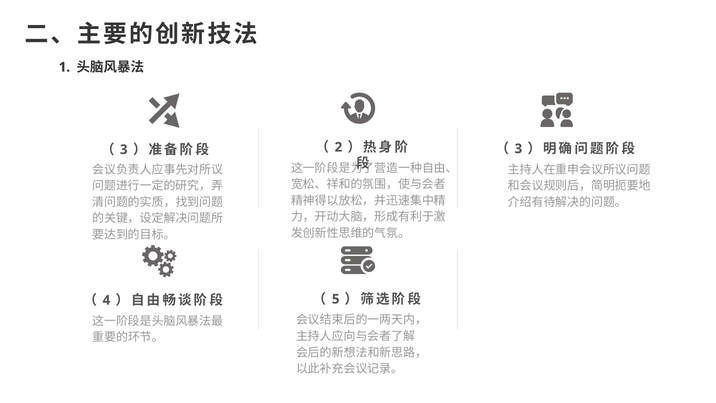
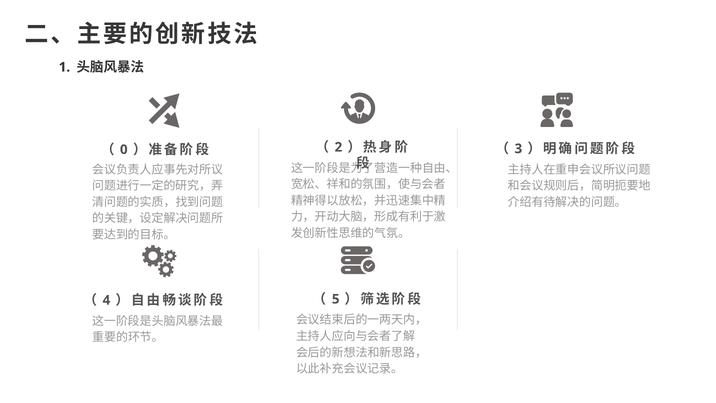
3 at (124, 149): 3 -> 0
